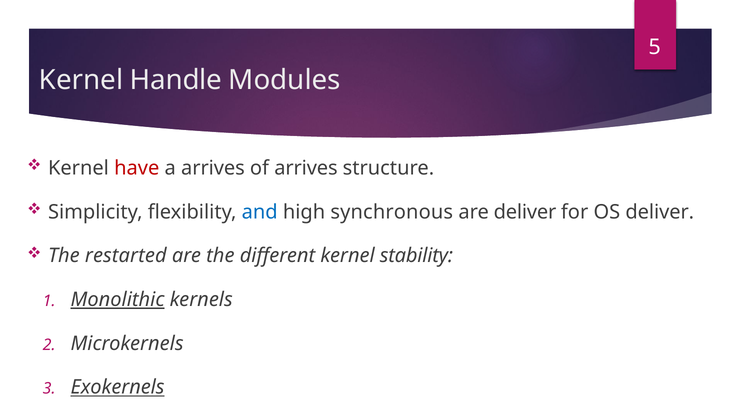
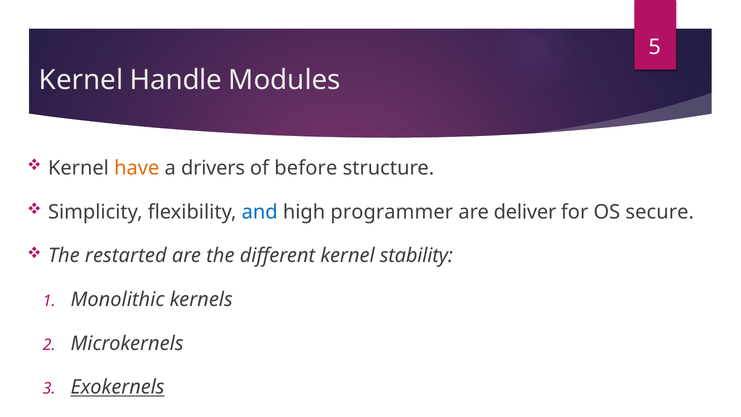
have colour: red -> orange
a arrives: arrives -> drivers
of arrives: arrives -> before
synchronous: synchronous -> programmer
OS deliver: deliver -> secure
Monolithic underline: present -> none
